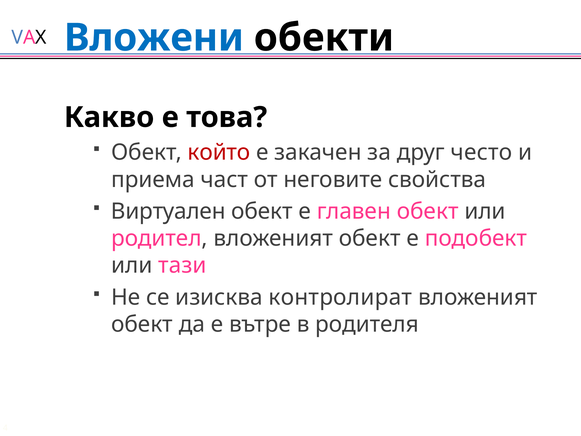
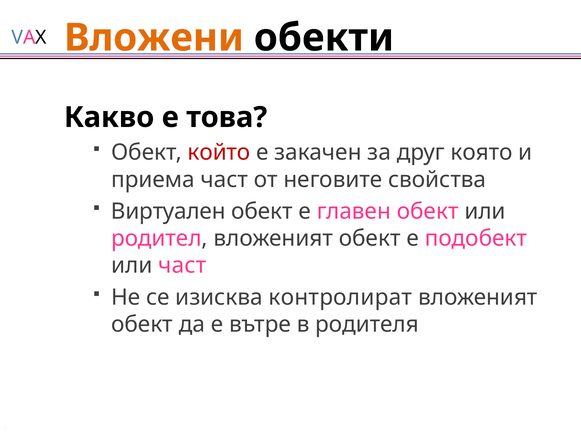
Вложени colour: blue -> orange
често: често -> която
или тази: тази -> част
